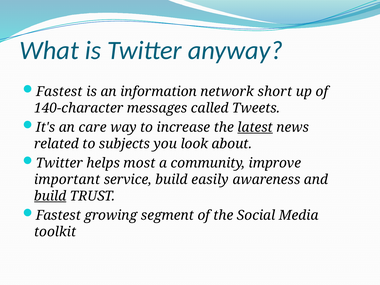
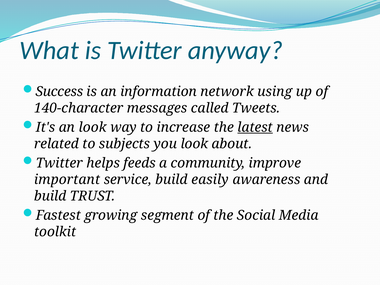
Fastest at (59, 92): Fastest -> Success
short: short -> using
an care: care -> look
most: most -> feeds
build at (50, 196) underline: present -> none
